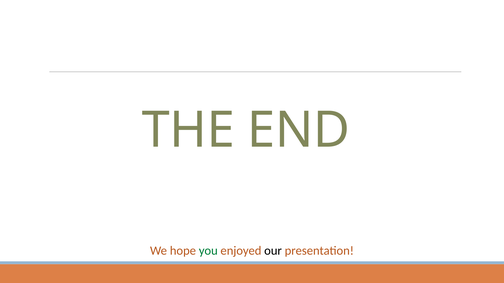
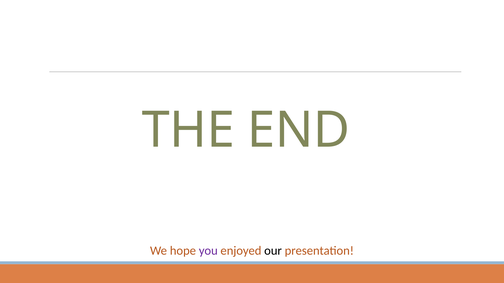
you colour: green -> purple
